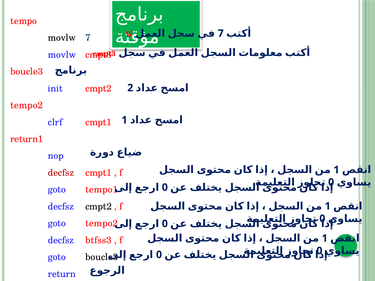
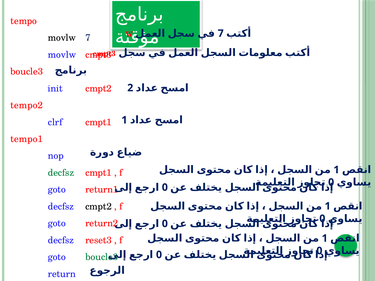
return1: return1 -> tempo1
decfsz at (61, 173) colour: red -> green
tempo1: tempo1 -> return1
goto tempo2: tempo2 -> return2
btfss3: btfss3 -> reset3
boucle3 at (102, 257) colour: black -> green
